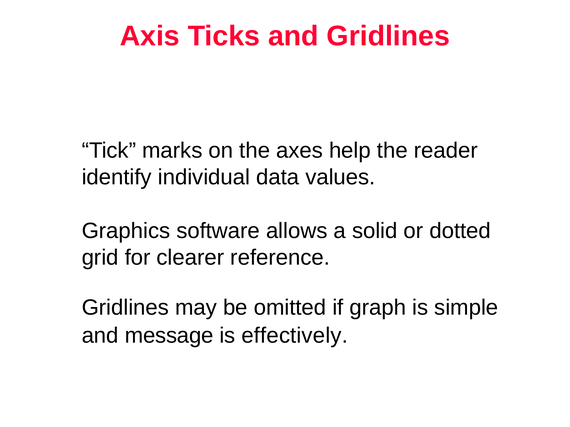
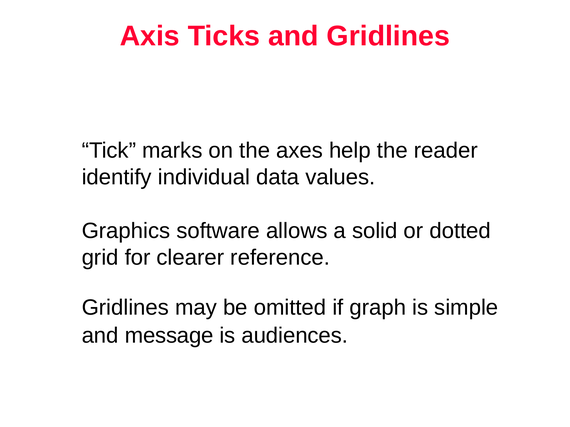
effectively: effectively -> audiences
